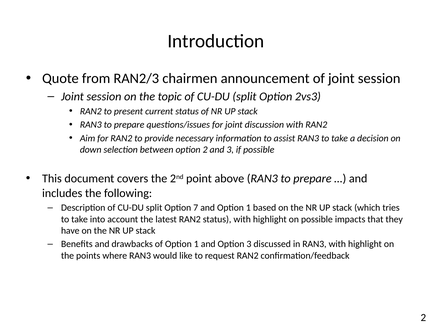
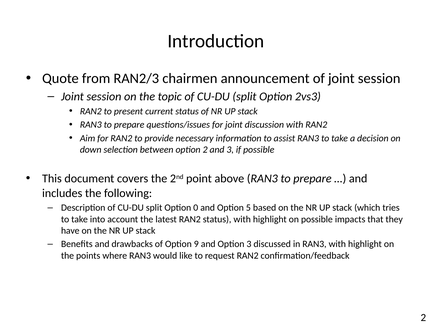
7: 7 -> 0
and Option 1: 1 -> 5
of Option 1: 1 -> 9
